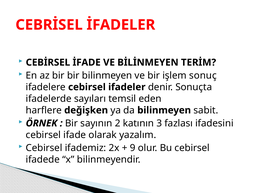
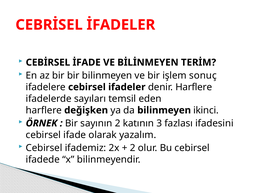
denir Sonuçta: Sonuçta -> Harflere
sabit: sabit -> ikinci
9 at (133, 148): 9 -> 2
